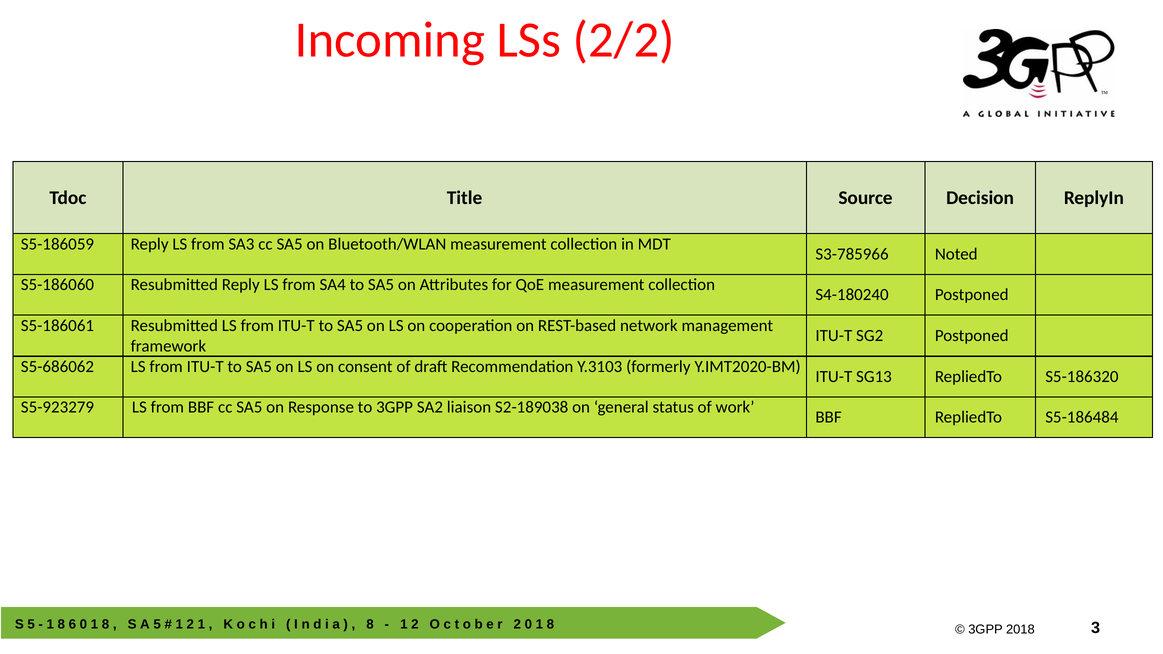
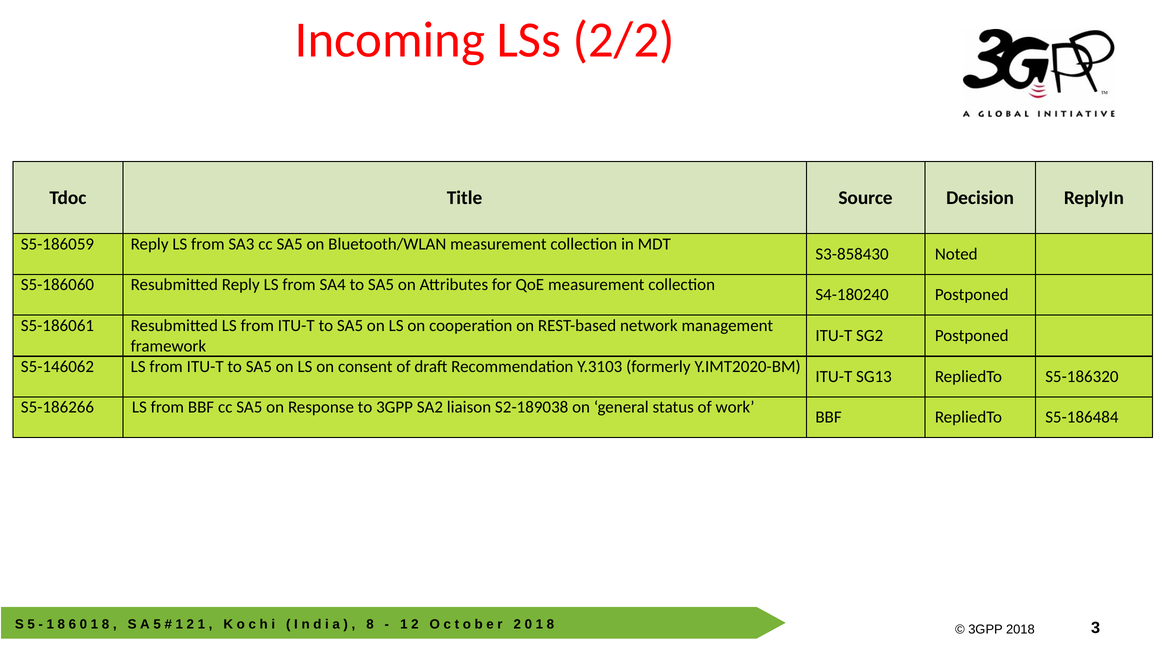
S3-785966: S3-785966 -> S3-858430
S5-686062: S5-686062 -> S5-146062
S5-923279: S5-923279 -> S5-186266
